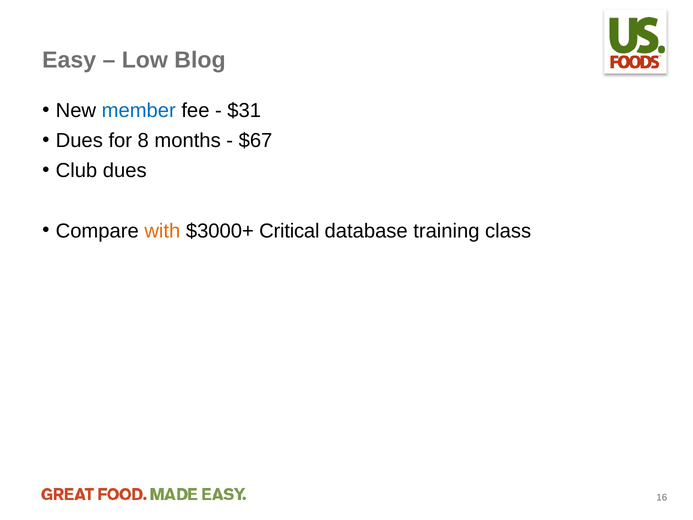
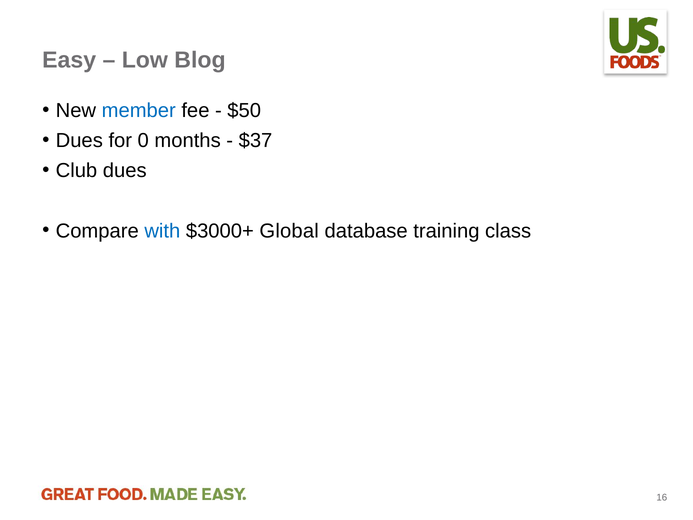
$31: $31 -> $50
8: 8 -> 0
$67: $67 -> $37
with colour: orange -> blue
Critical: Critical -> Global
